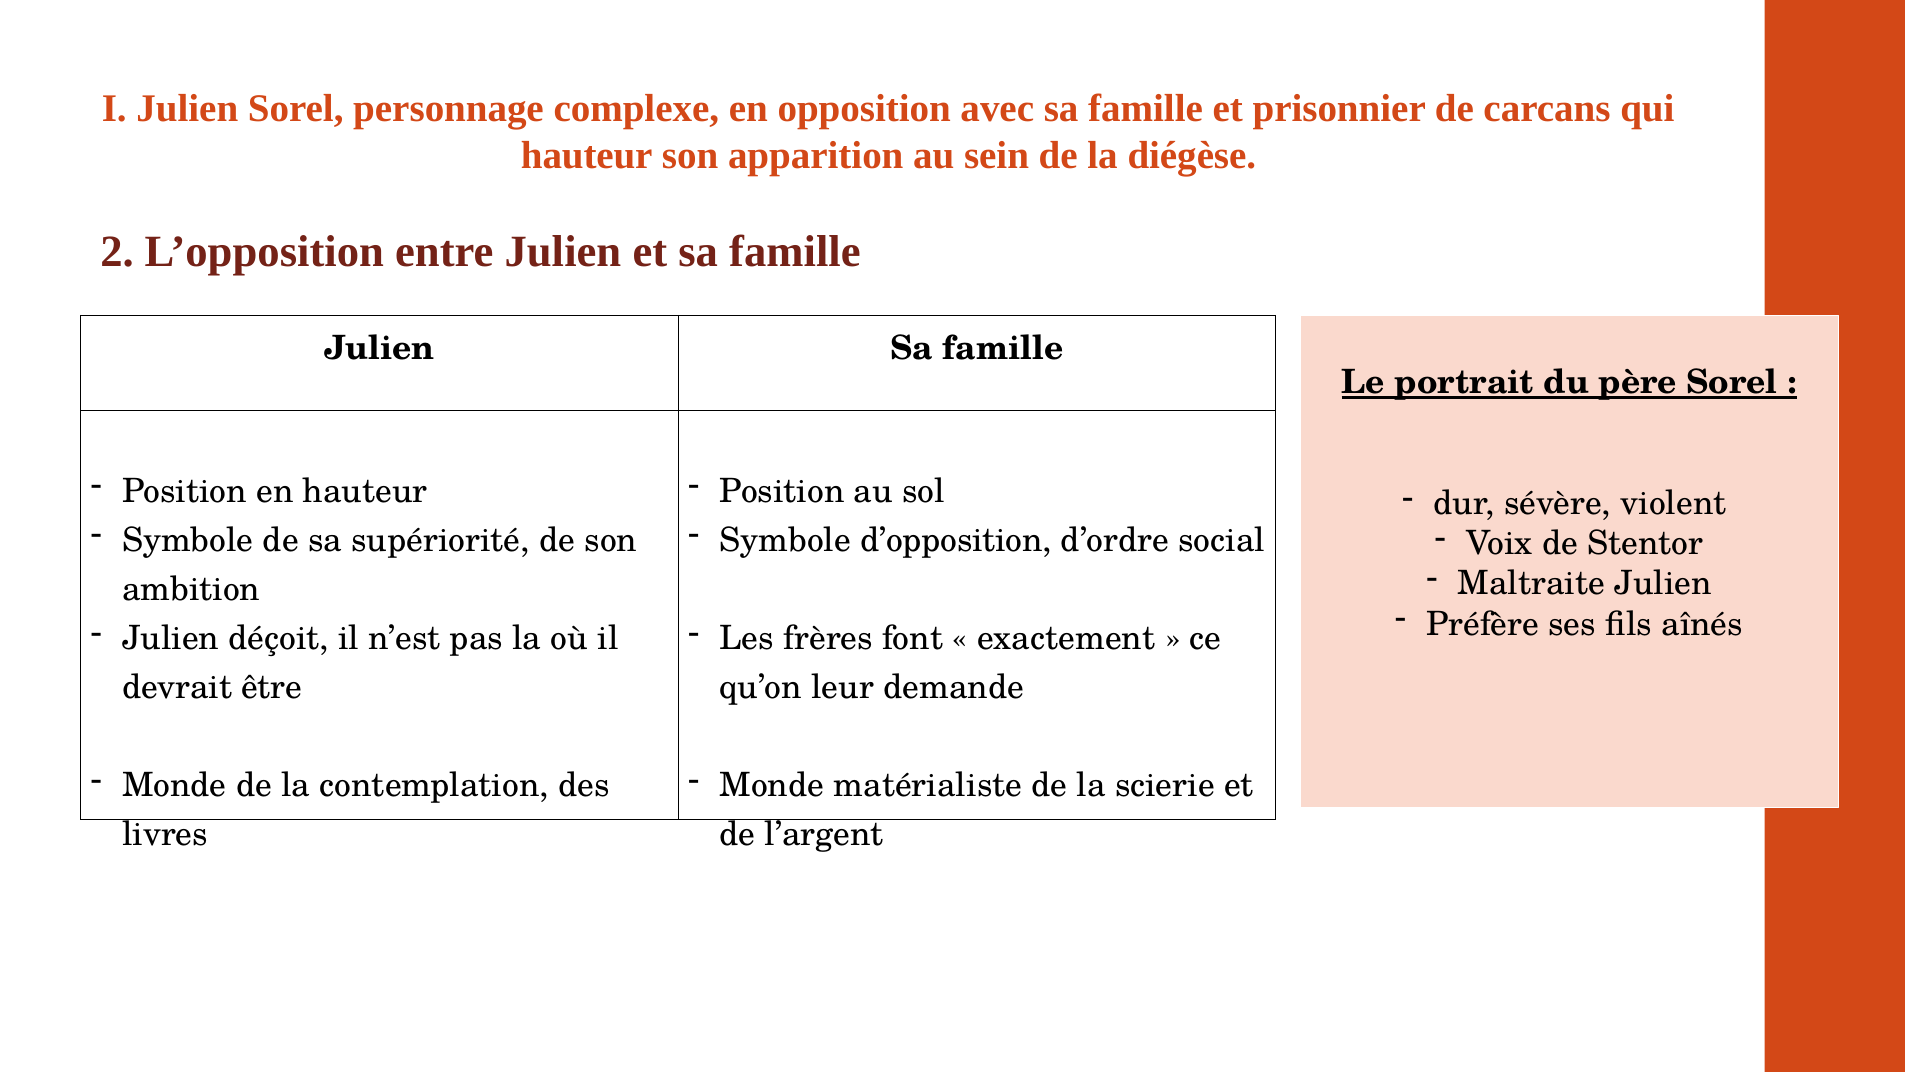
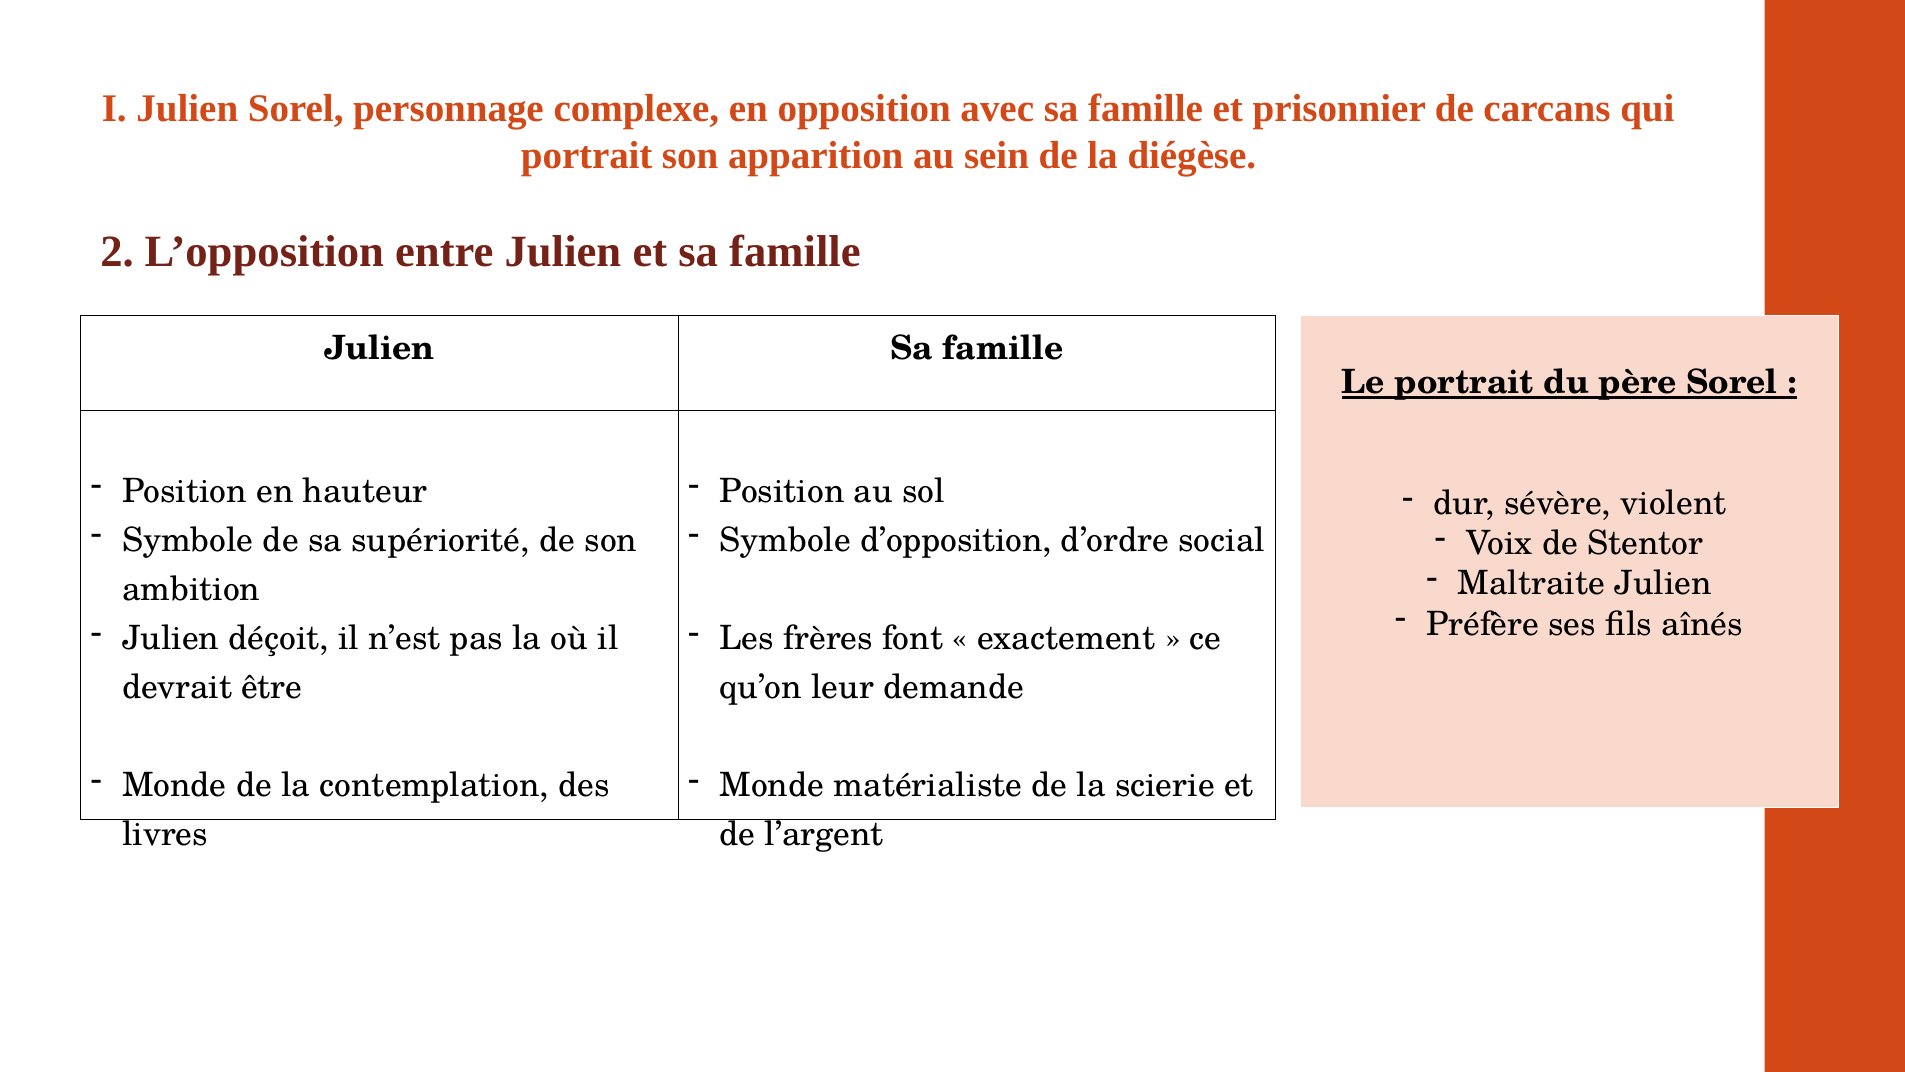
hauteur at (587, 155): hauteur -> portrait
